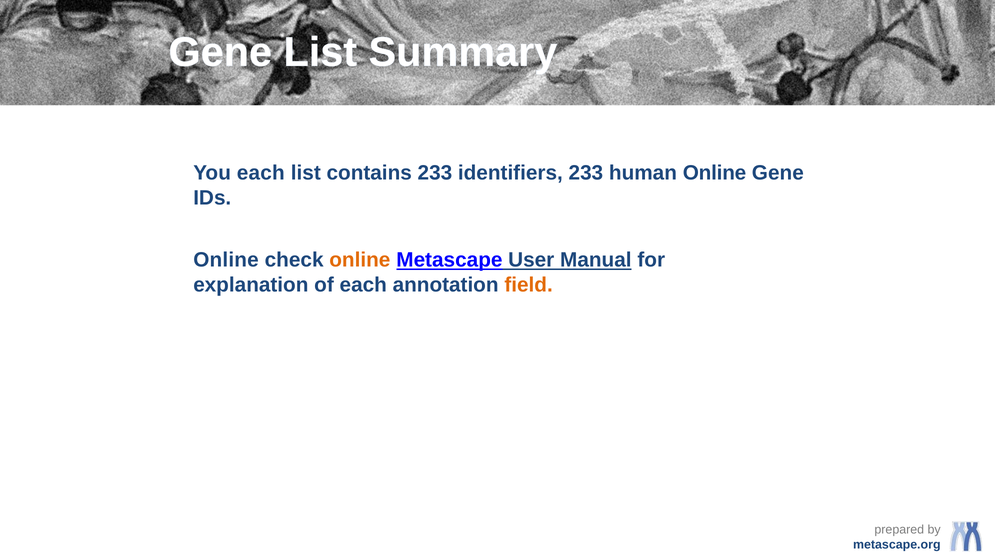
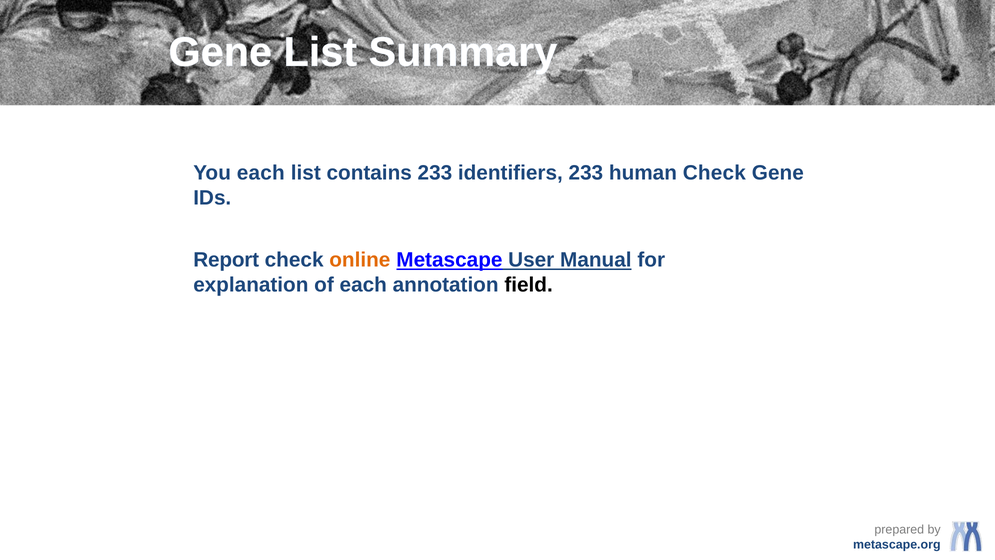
human Online: Online -> Check
Online at (226, 260): Online -> Report
field colour: orange -> black
